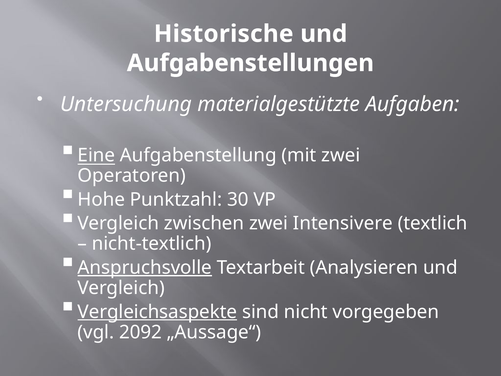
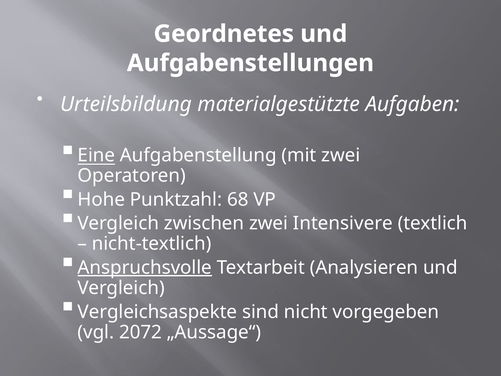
Historische: Historische -> Geordnetes
Untersuchung: Untersuchung -> Urteilsbildung
30: 30 -> 68
Vergleichsaspekte underline: present -> none
2092: 2092 -> 2072
